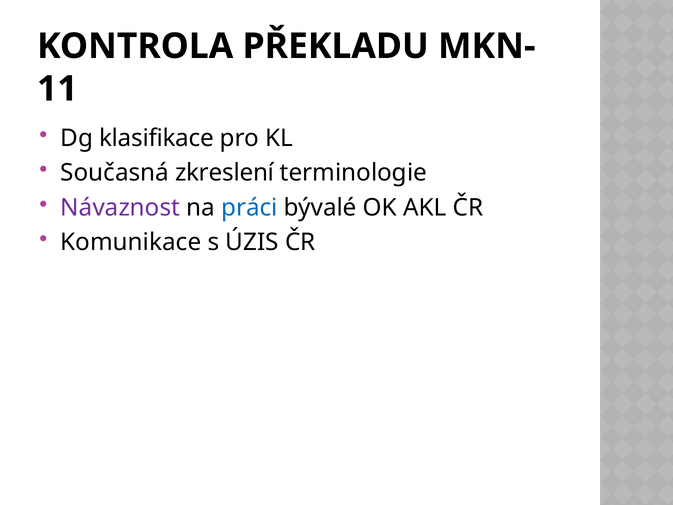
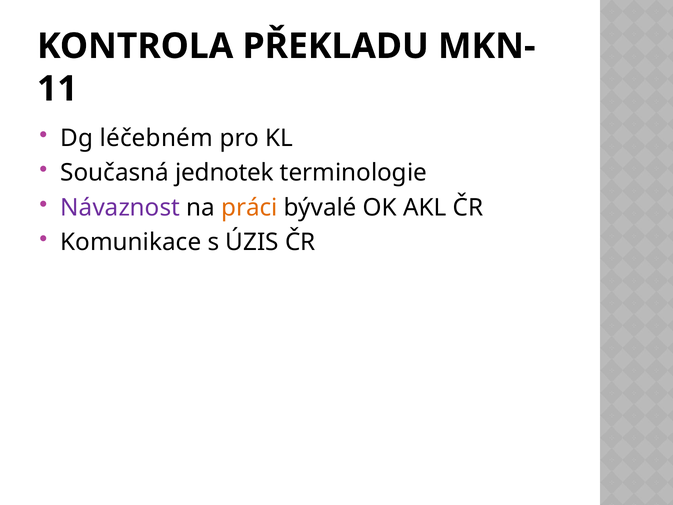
klasifikace: klasifikace -> léčebném
zkreslení: zkreslení -> jednotek
práci colour: blue -> orange
